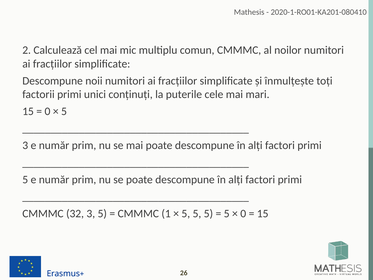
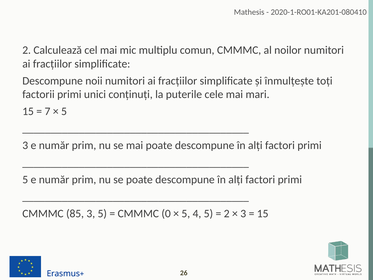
0 at (47, 111): 0 -> 7
32: 32 -> 85
1: 1 -> 0
5 at (197, 213): 5 -> 4
5 at (227, 213): 5 -> 2
0 at (243, 213): 0 -> 3
